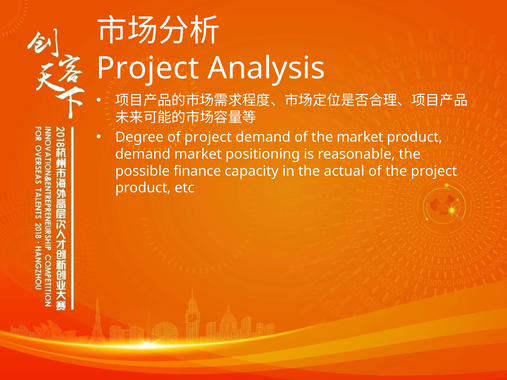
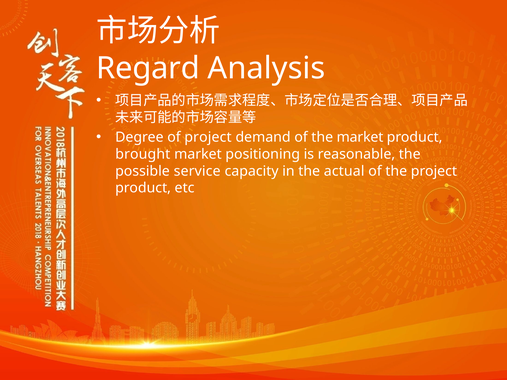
Project at (148, 68): Project -> Regard
demand at (143, 154): demand -> brought
finance: finance -> service
